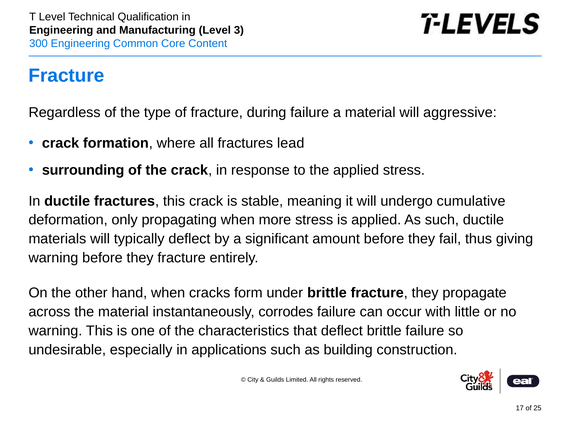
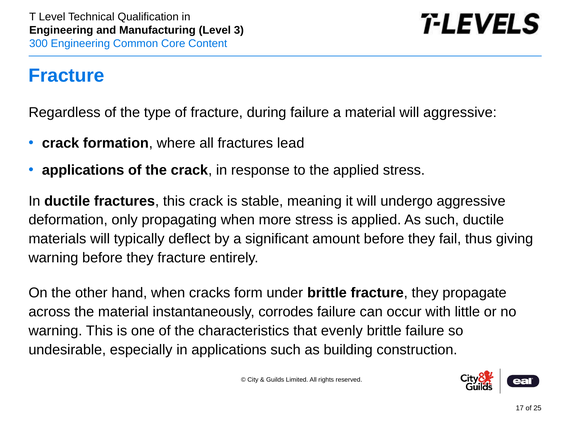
surrounding at (83, 170): surrounding -> applications
undergo cumulative: cumulative -> aggressive
that deflect: deflect -> evenly
